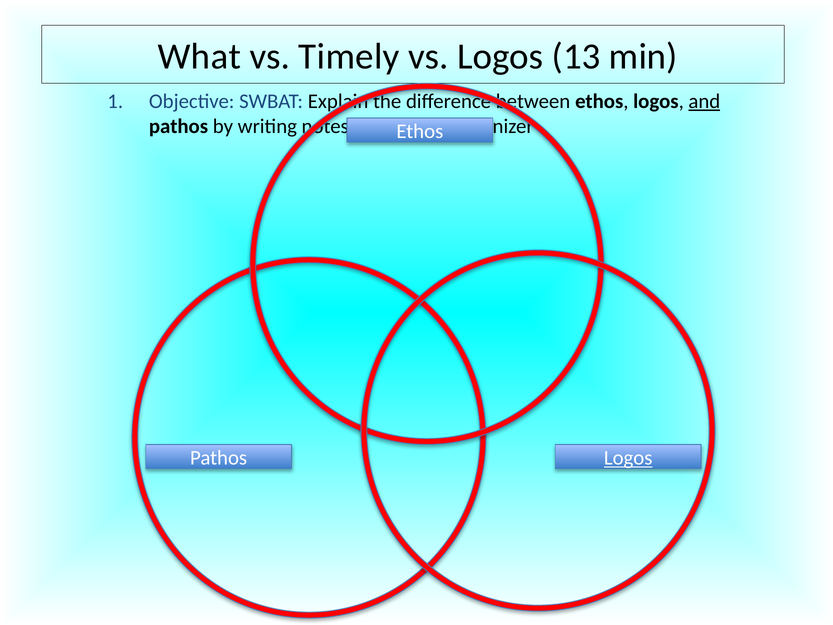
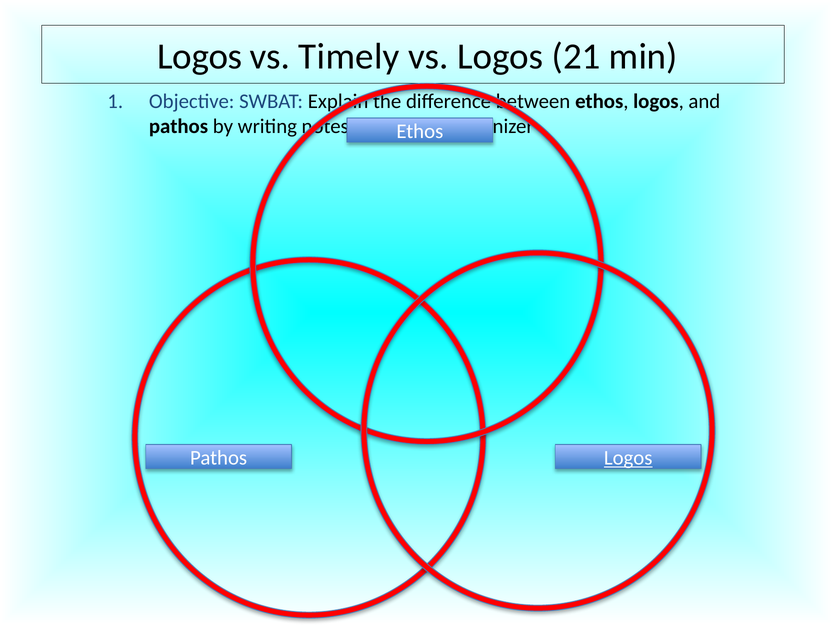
What at (199, 57): What -> Logos
13: 13 -> 21
and underline: present -> none
